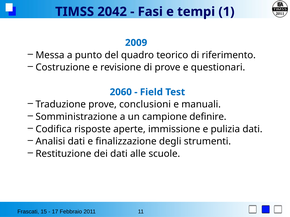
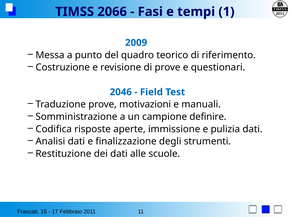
2042: 2042 -> 2066
2060: 2060 -> 2046
conclusioni: conclusioni -> motivazioni
